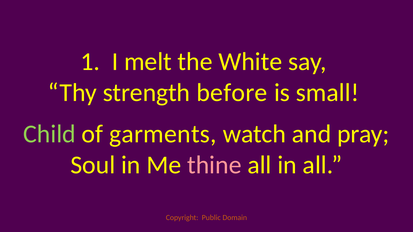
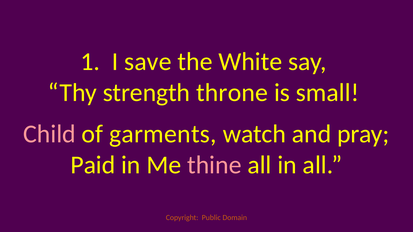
melt: melt -> save
before: before -> throne
Child colour: light green -> pink
Soul: Soul -> Paid
